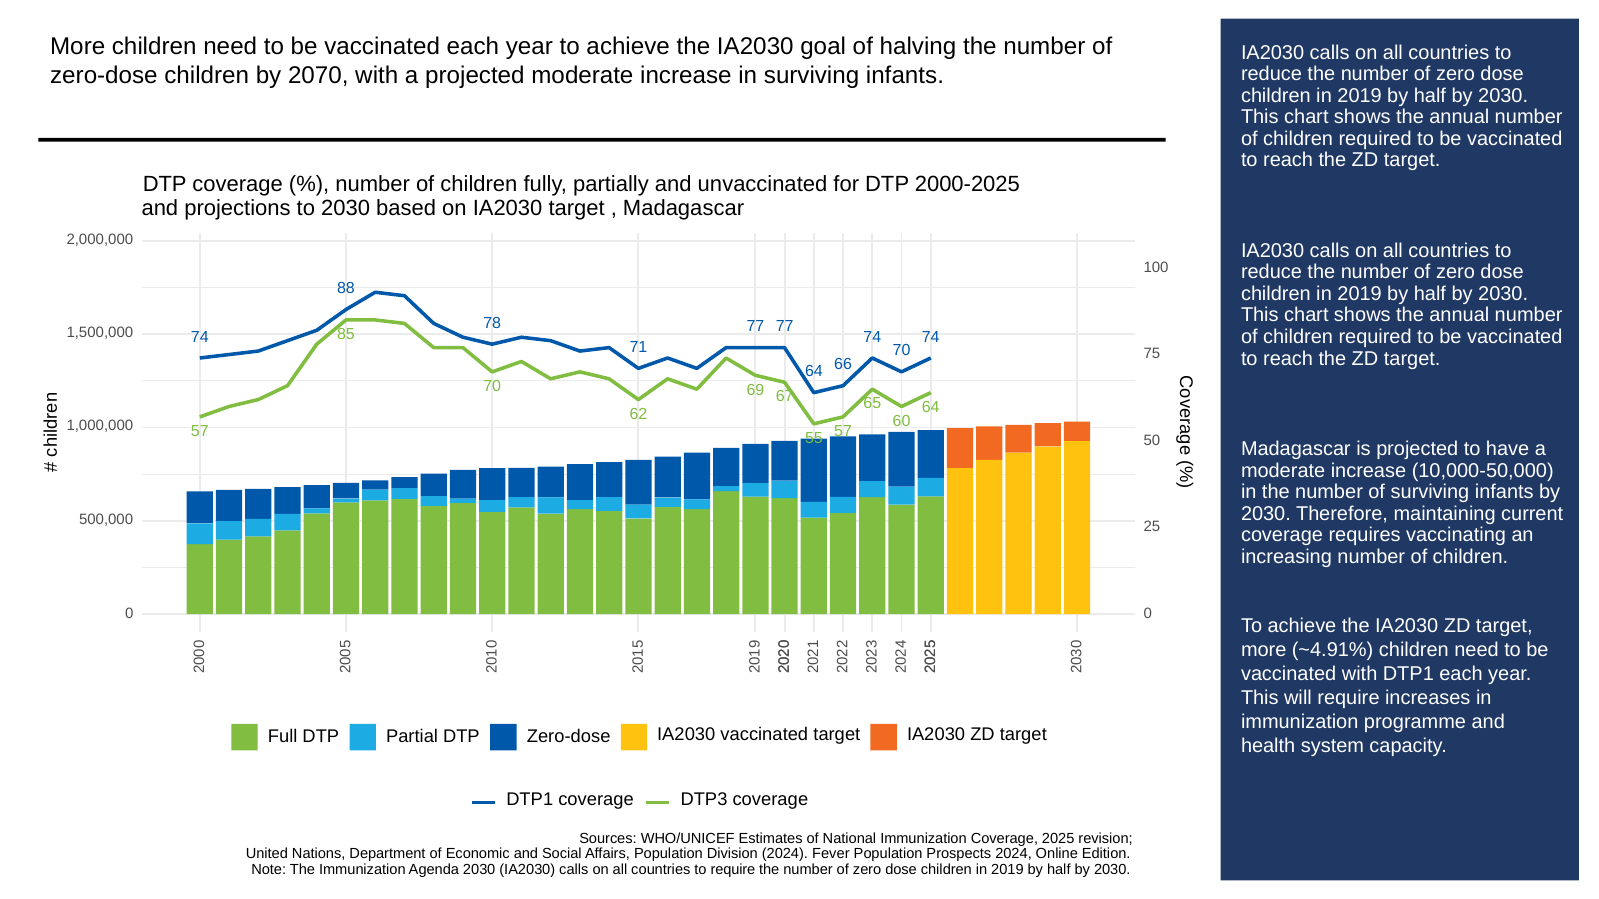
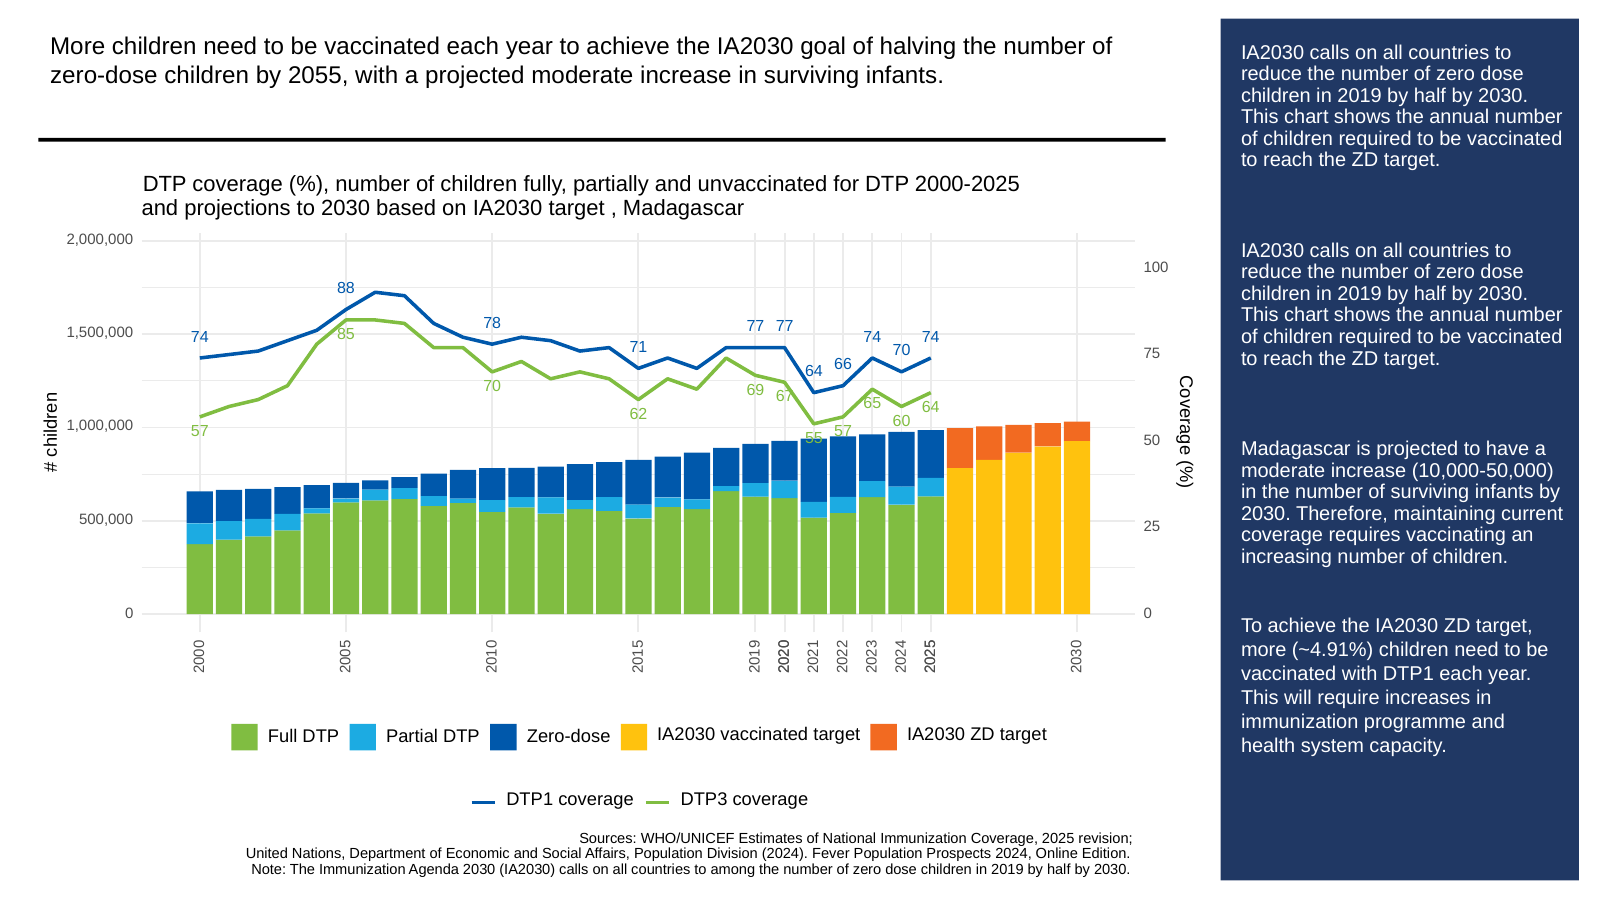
2070: 2070 -> 2055
to require: require -> among
